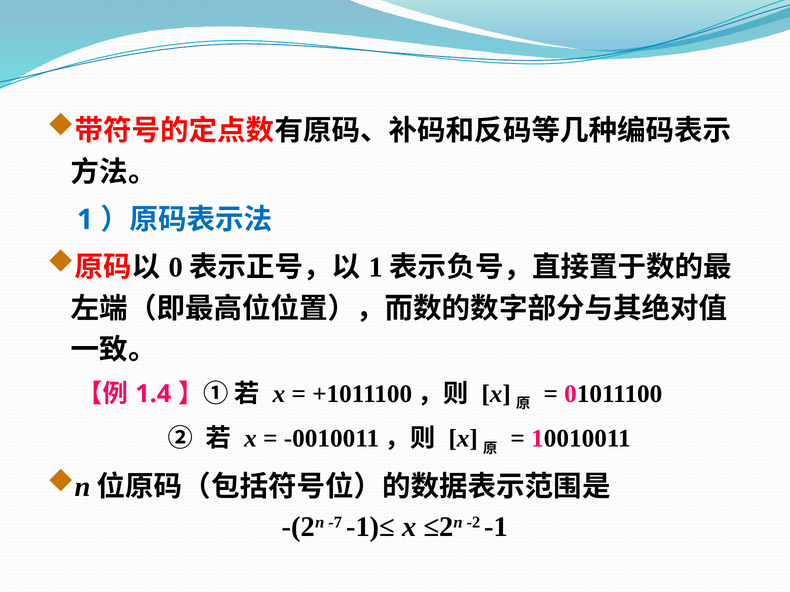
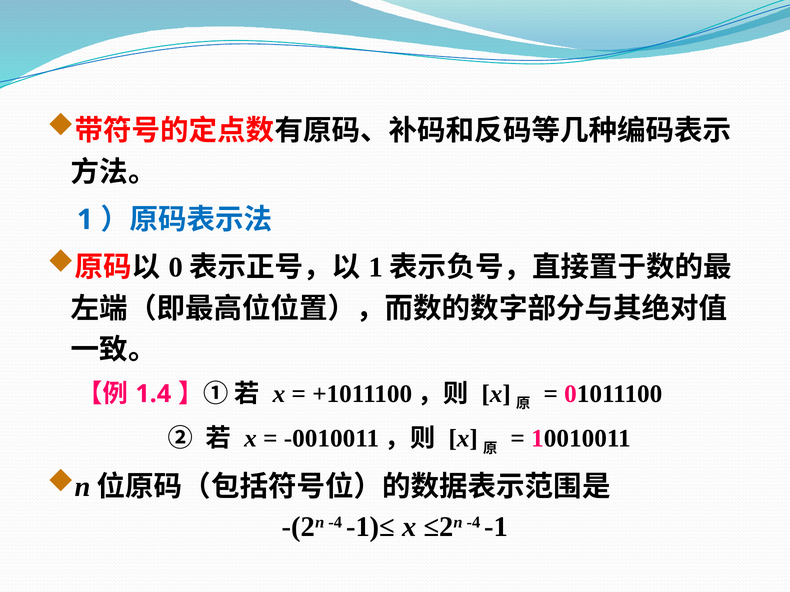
-(2n -7: -7 -> -4
≤2n -2: -2 -> -4
